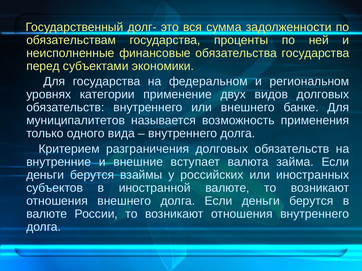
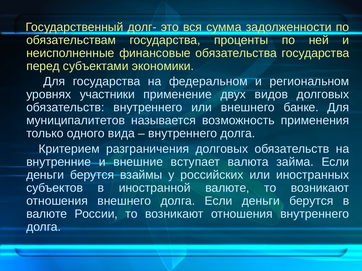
категории: категории -> участники
